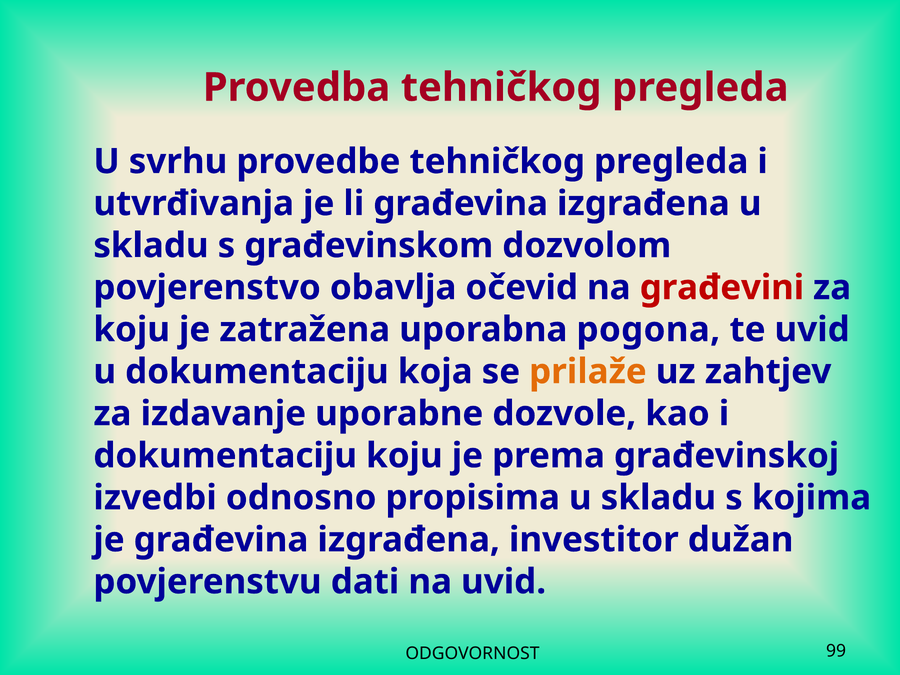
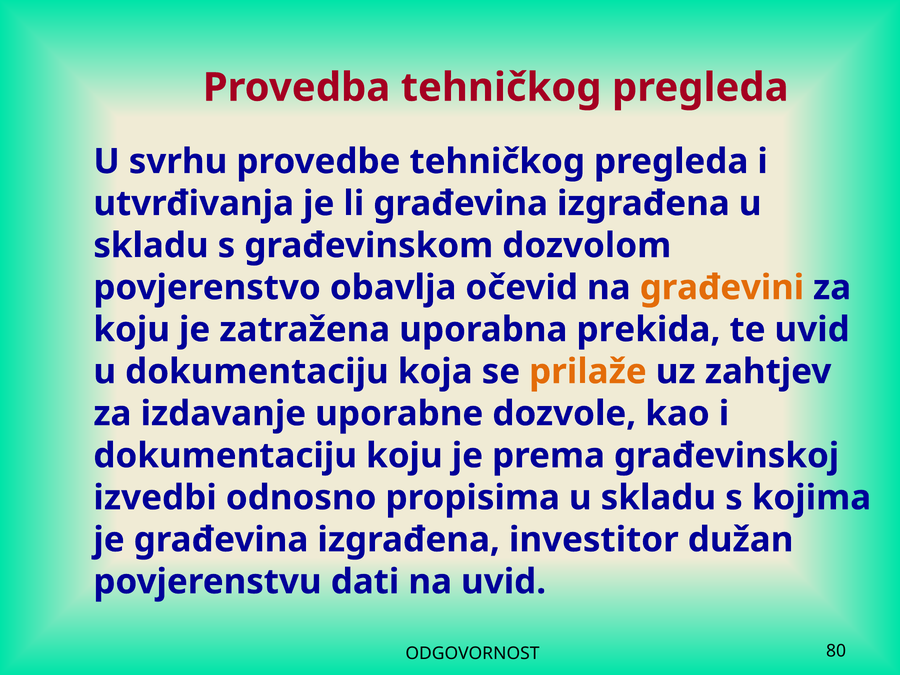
građevini colour: red -> orange
pogona: pogona -> prekida
99: 99 -> 80
